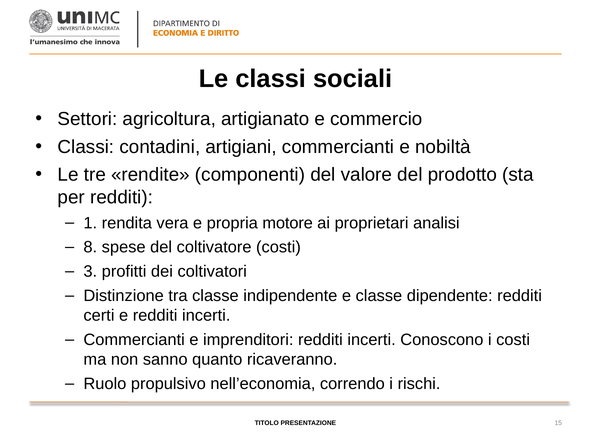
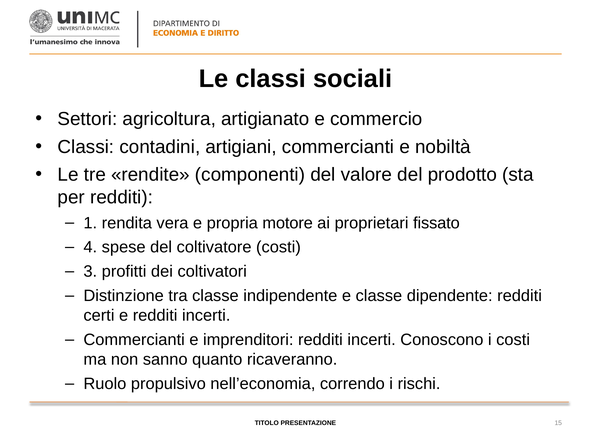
analisi: analisi -> fissato
8: 8 -> 4
